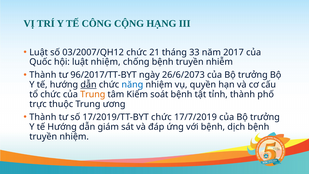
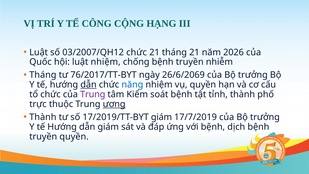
tháng 33: 33 -> 21
2017: 2017 -> 2026
Thành at (43, 75): Thành -> Tháng
96/2017/TT-BYT: 96/2017/TT-BYT -> 76/2017/TT-BYT
26/6/2073: 26/6/2073 -> 26/6/2069
Trung at (93, 94) colour: orange -> purple
ương underline: none -> present
17/2019/TT-BYT chức: chức -> giám
truyền nhiệm: nhiệm -> quyền
